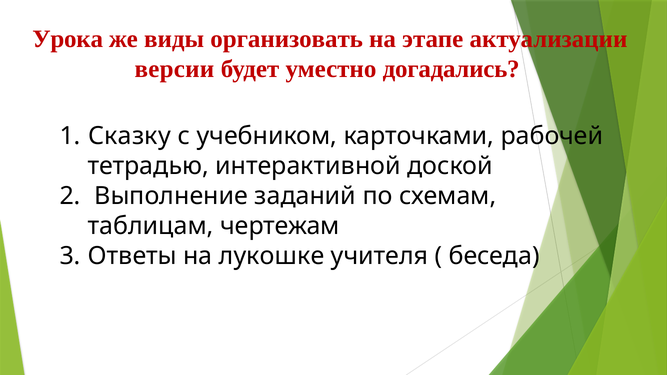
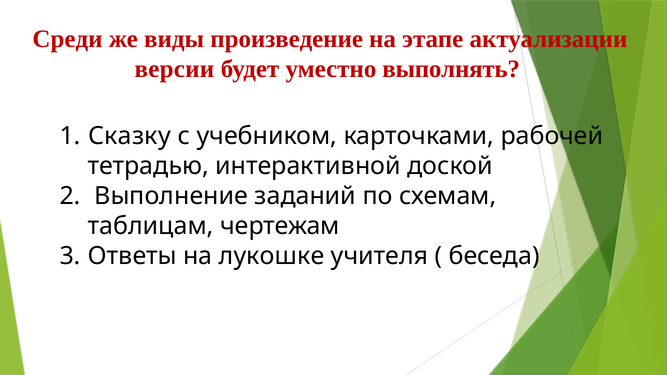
Урока: Урока -> Среди
организовать: организовать -> произведение
догадались: догадались -> выполнять
